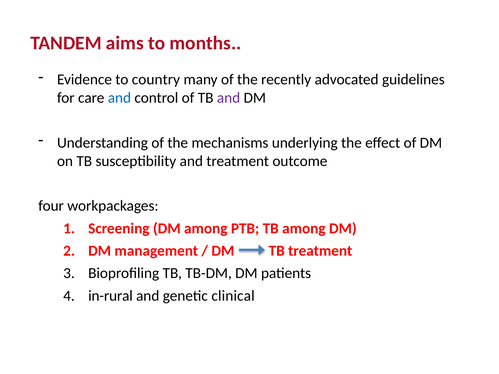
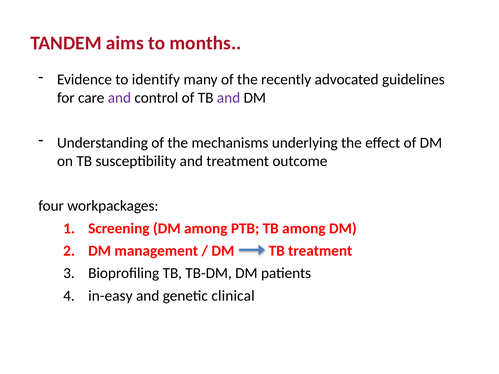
country: country -> identify
and at (119, 98) colour: blue -> purple
in-rural: in-rural -> in-easy
